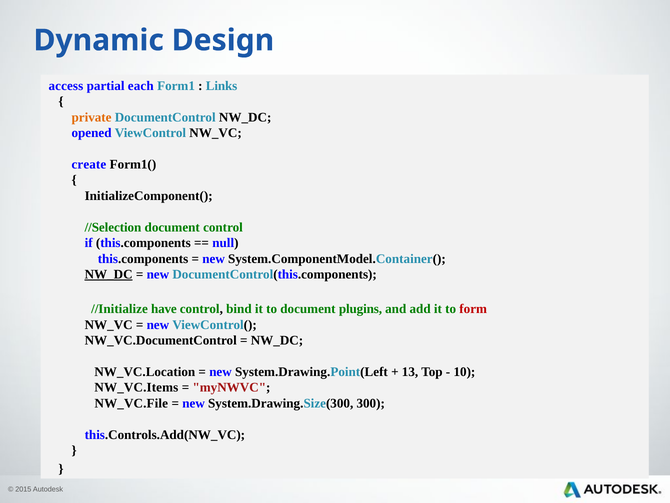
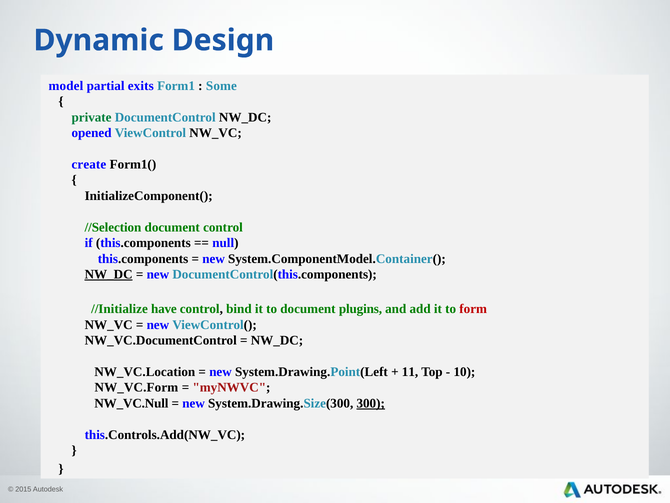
access: access -> model
each: each -> exits
Links: Links -> Some
private colour: orange -> green
13: 13 -> 11
NW_VC.Items: NW_VC.Items -> NW_VC.Form
NW_VC.File: NW_VC.File -> NW_VC.Null
300 underline: none -> present
